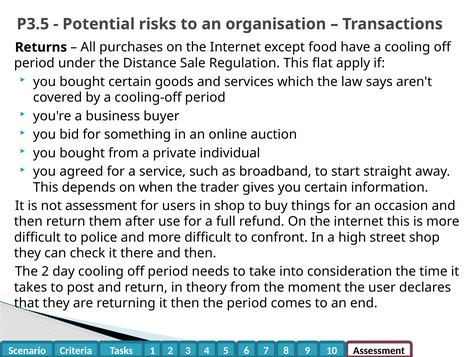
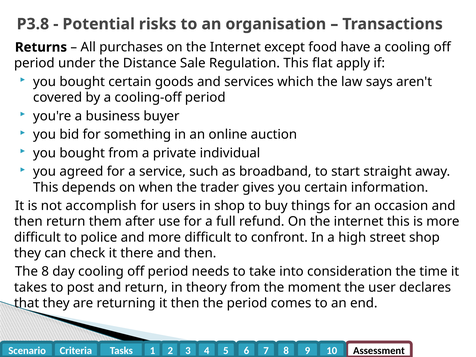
P3.5: P3.5 -> P3.8
not assessment: assessment -> accomplish
The 2: 2 -> 8
